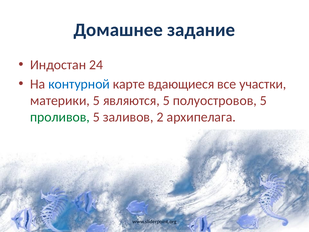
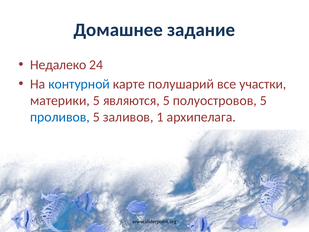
Индостан: Индостан -> Недалеко
вдающиеся: вдающиеся -> полушарий
проливов colour: green -> blue
2: 2 -> 1
